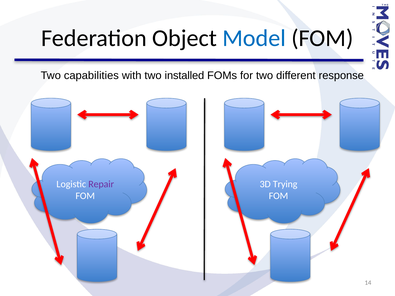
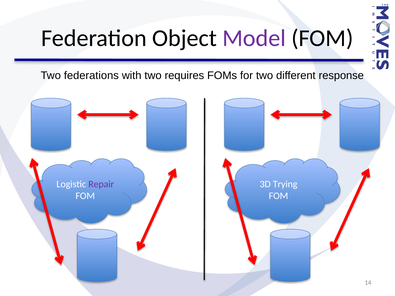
Model colour: blue -> purple
capabilities: capabilities -> federations
installed: installed -> requires
